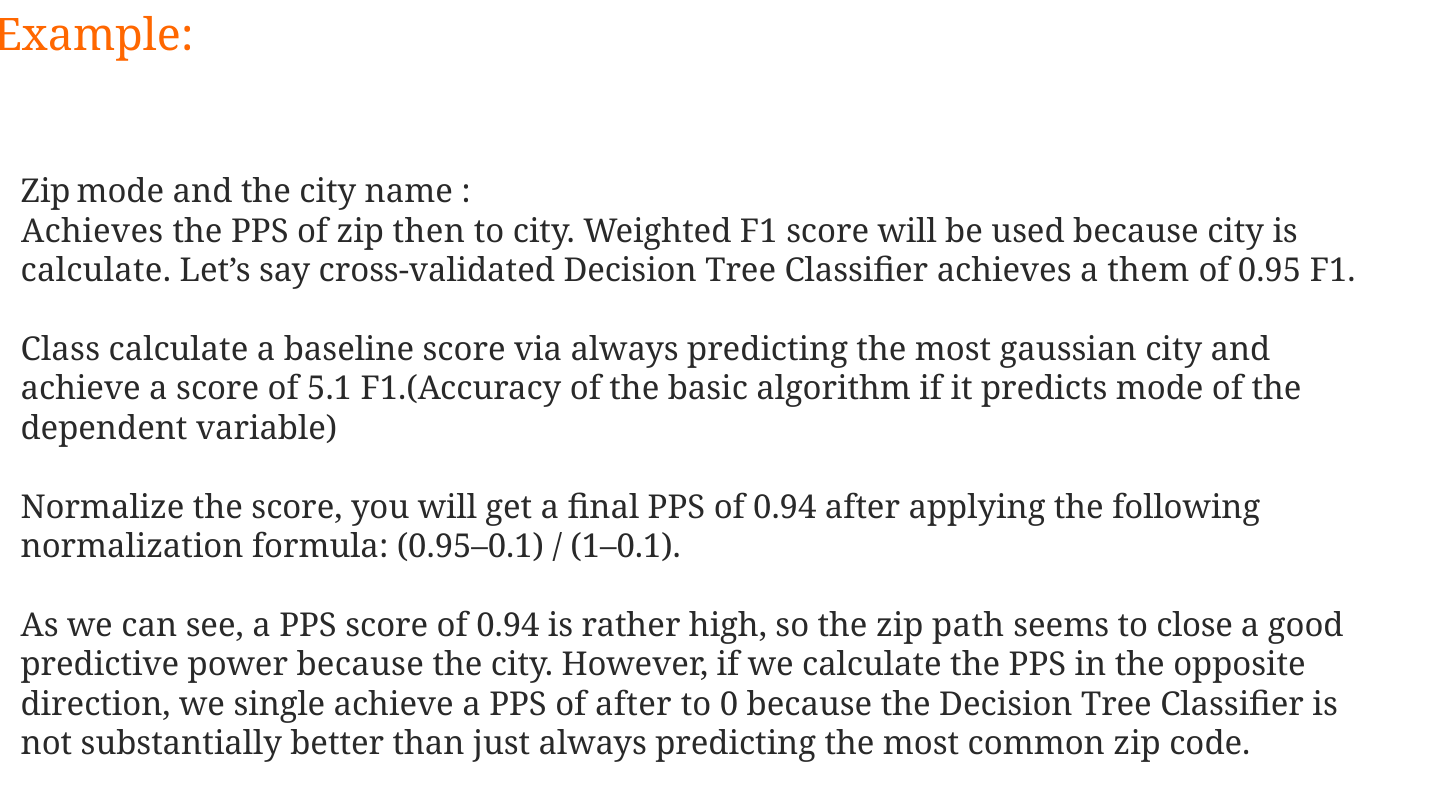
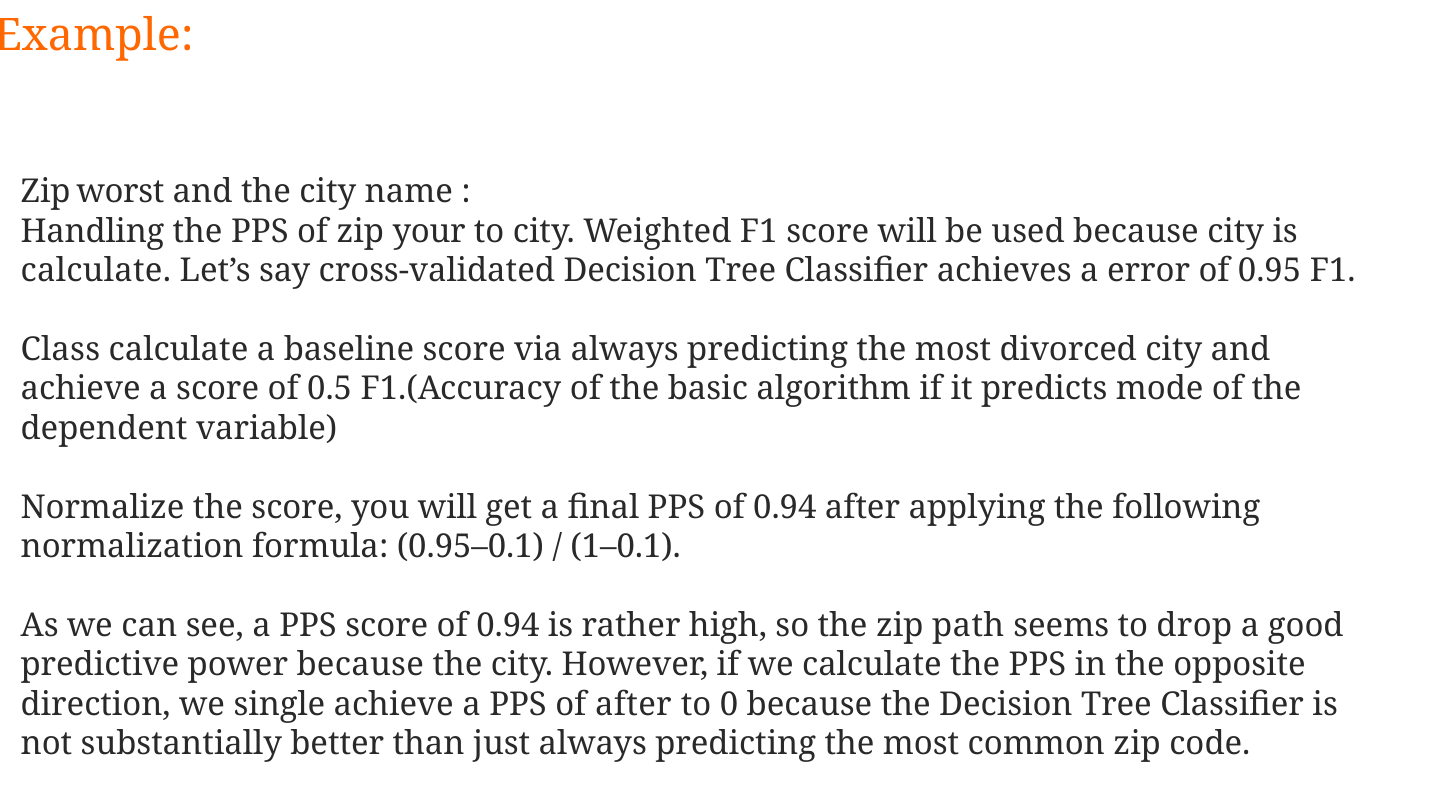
Zip mode: mode -> worst
Achieves at (92, 231): Achieves -> Handling
then: then -> your
them: them -> error
gaussian: gaussian -> divorced
5.1: 5.1 -> 0.5
close: close -> drop
